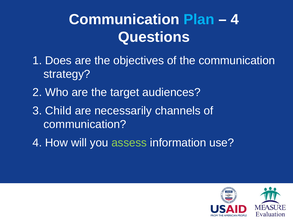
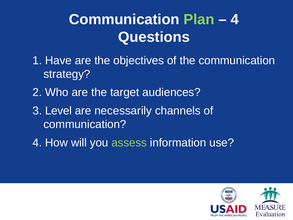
Plan colour: light blue -> light green
Does: Does -> Have
Child: Child -> Level
